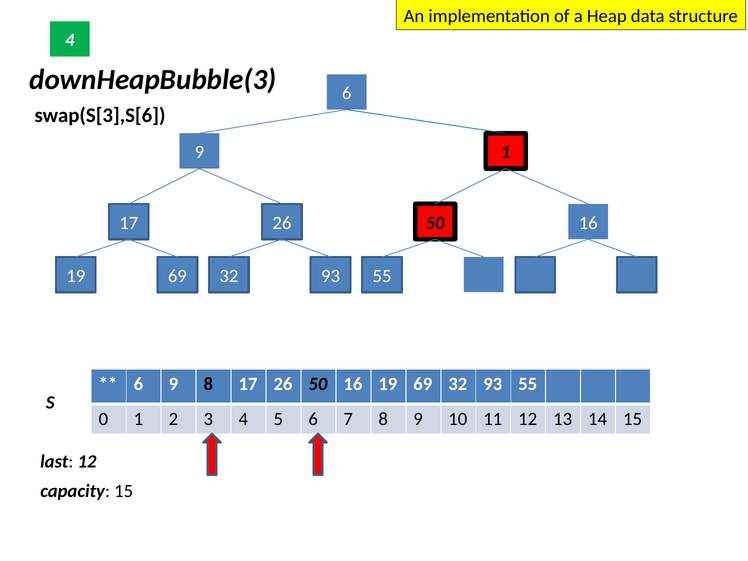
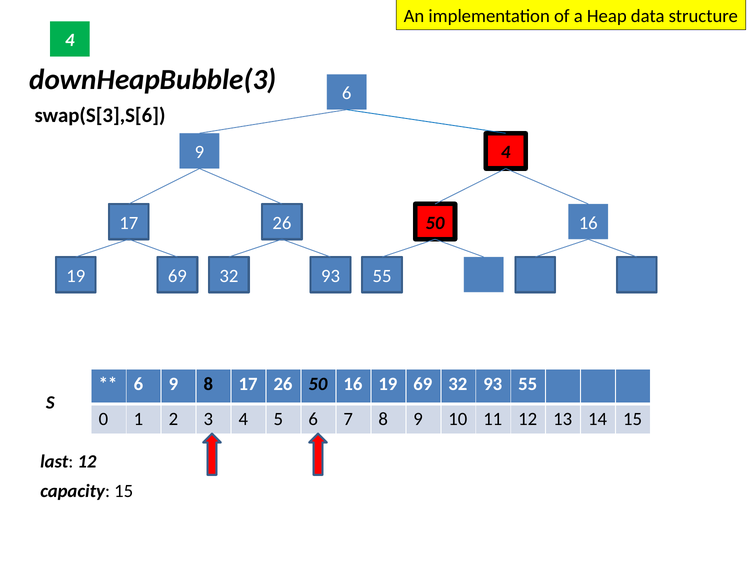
9 1: 1 -> 4
